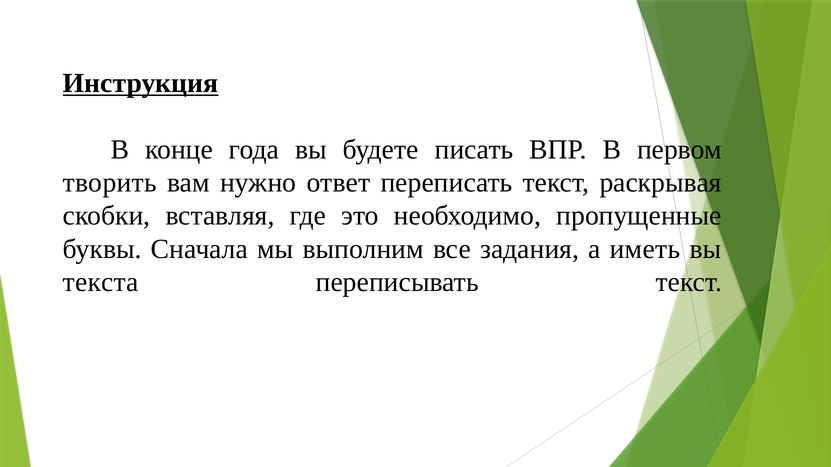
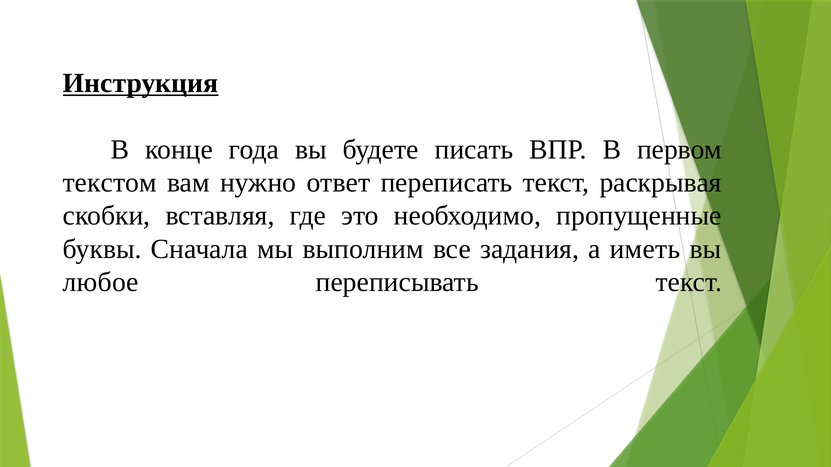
творить: творить -> текстом
текста: текста -> любое
